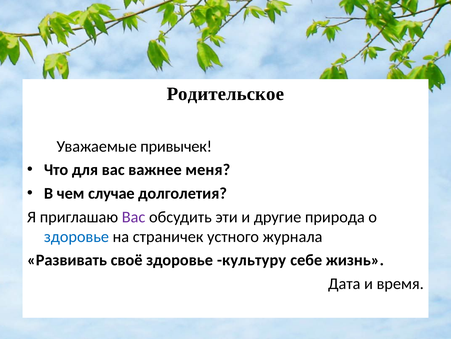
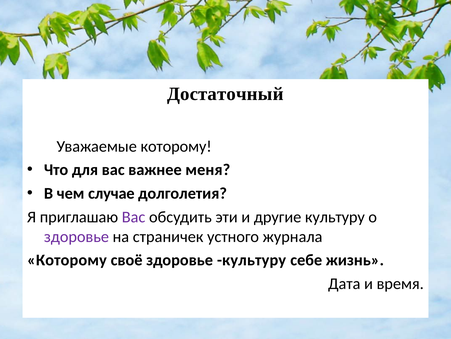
Родительское: Родительское -> Достаточный
Уважаемые привычек: привычек -> которому
другие природа: природа -> культуру
здоровье at (76, 236) colour: blue -> purple
Развивать at (67, 260): Развивать -> Которому
